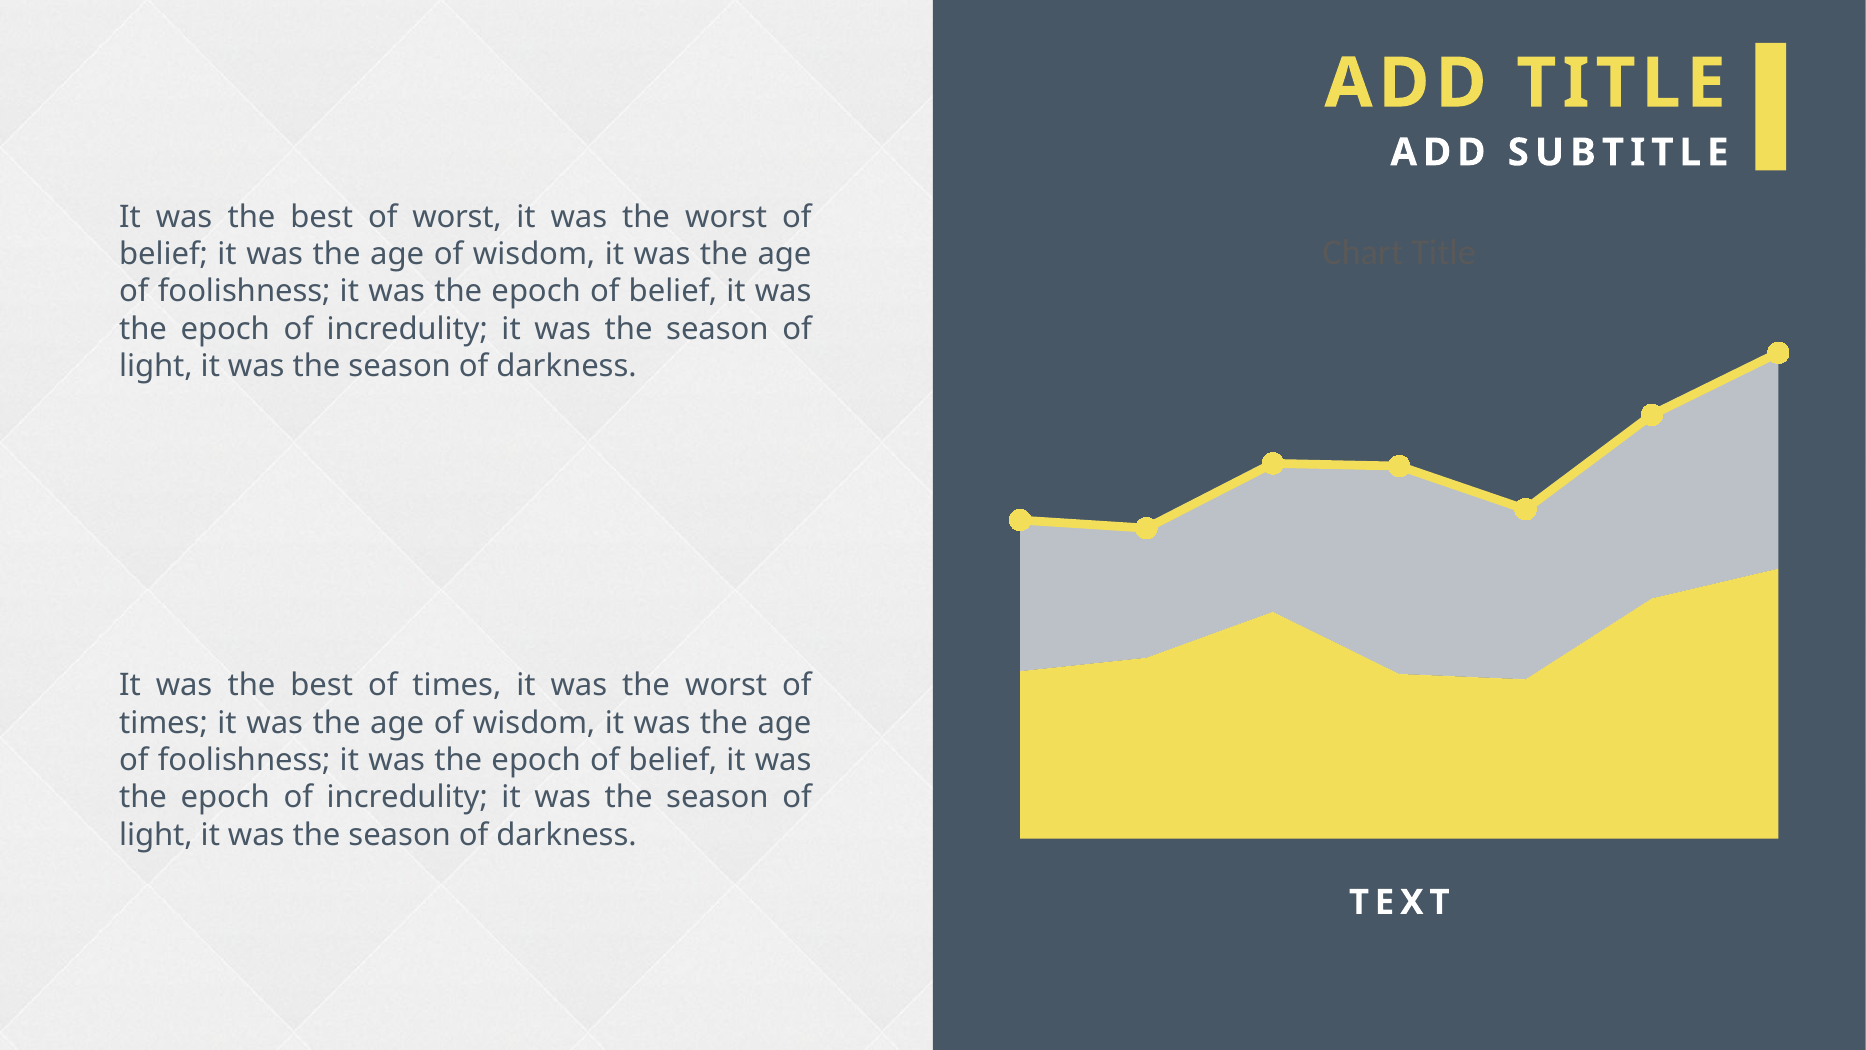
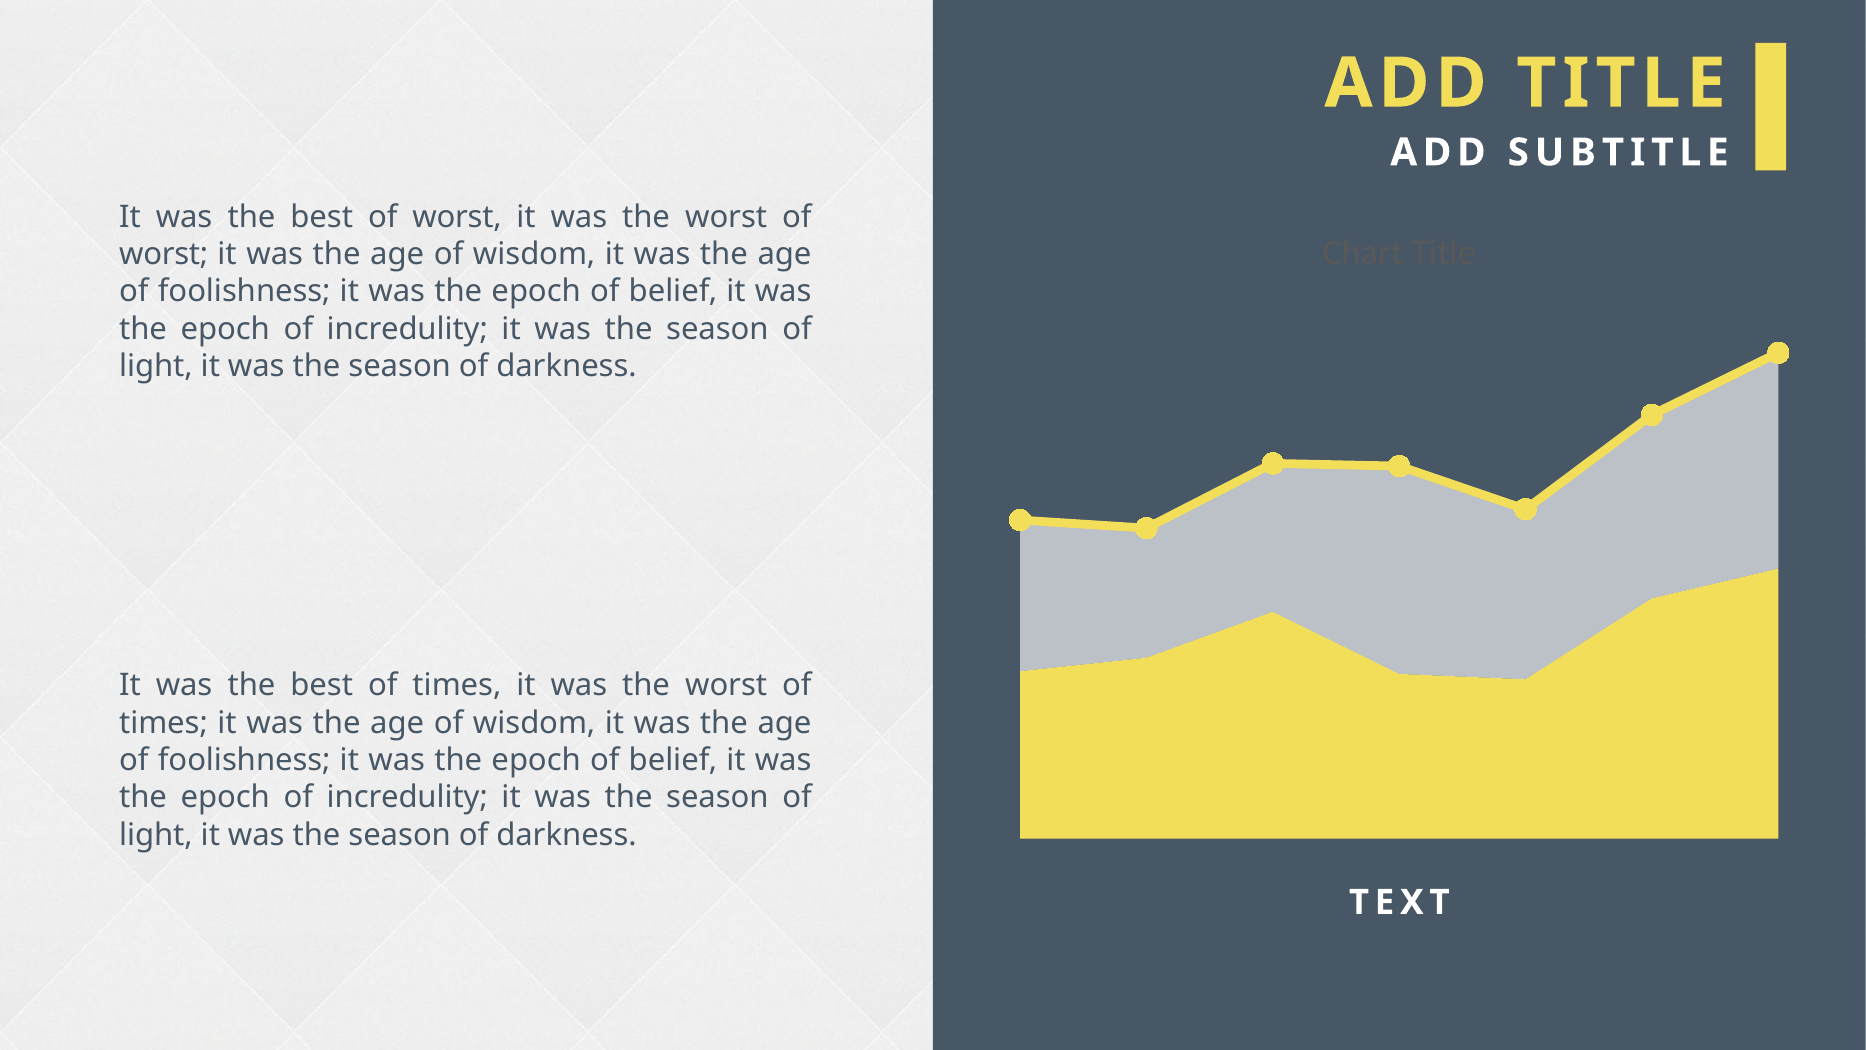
belief at (164, 254): belief -> worst
